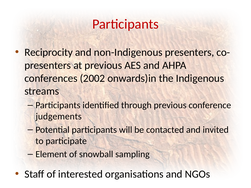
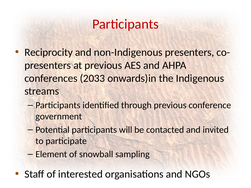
2002: 2002 -> 2033
judgements: judgements -> government
